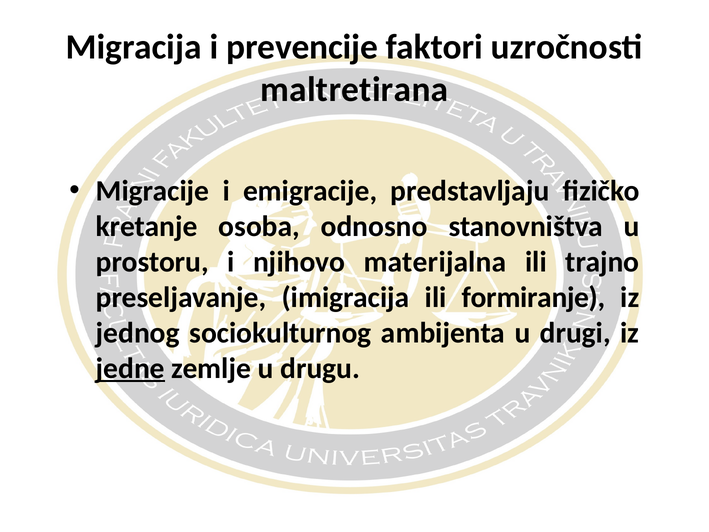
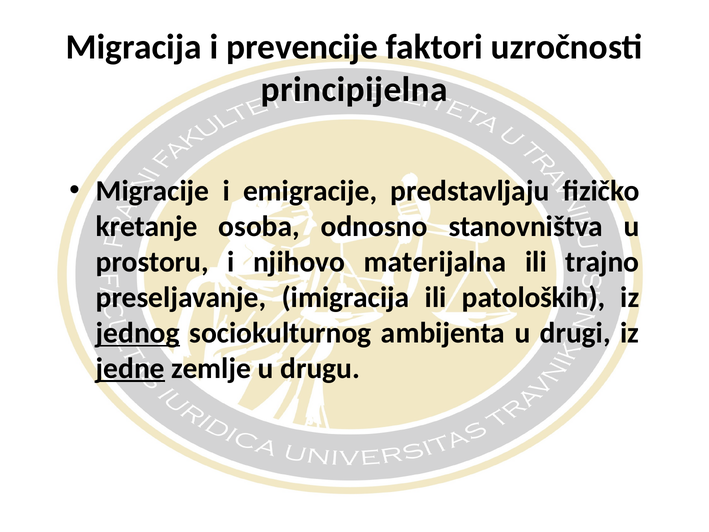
maltretirana: maltretirana -> principijelna
formiranje: formiranje -> patoloških
jednog underline: none -> present
